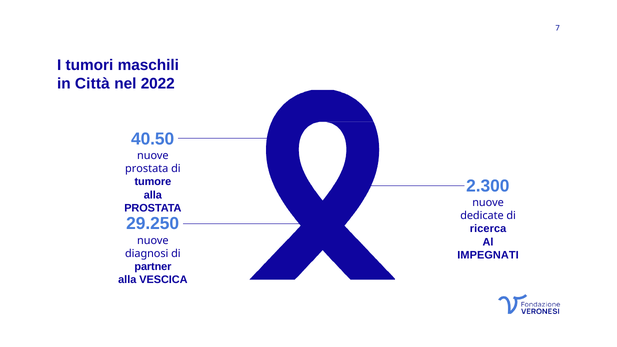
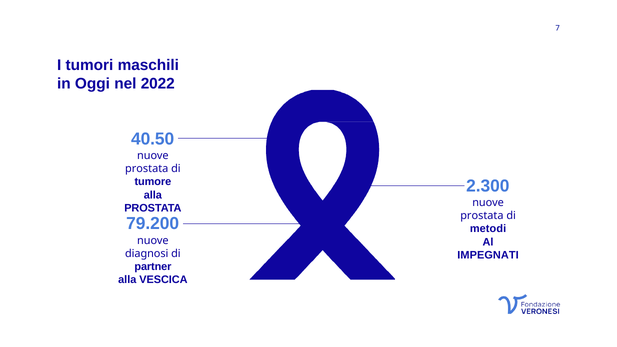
Città: Città -> Oggi
dedicate at (482, 216): dedicate -> prostata
29.250: 29.250 -> 79.200
ricerca: ricerca -> metodi
